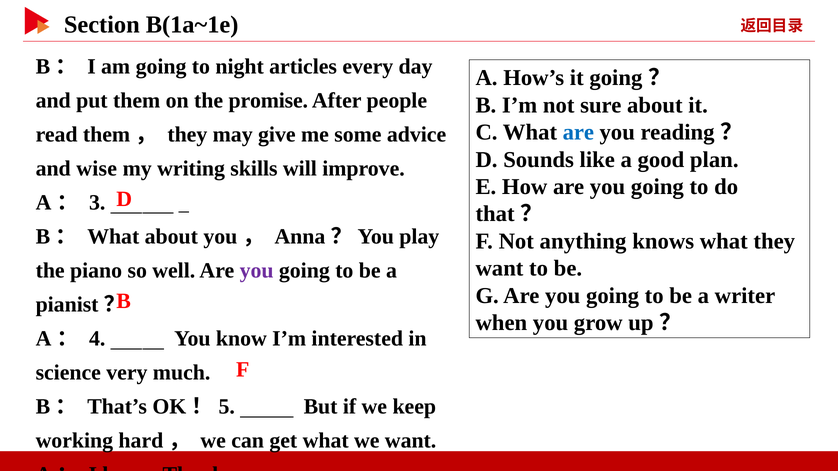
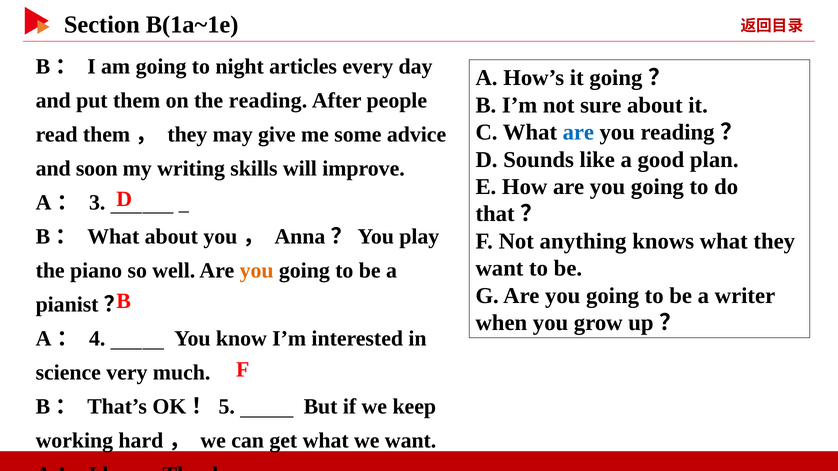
promise: promise -> reading
wise: wise -> soon
you at (257, 271) colour: purple -> orange
